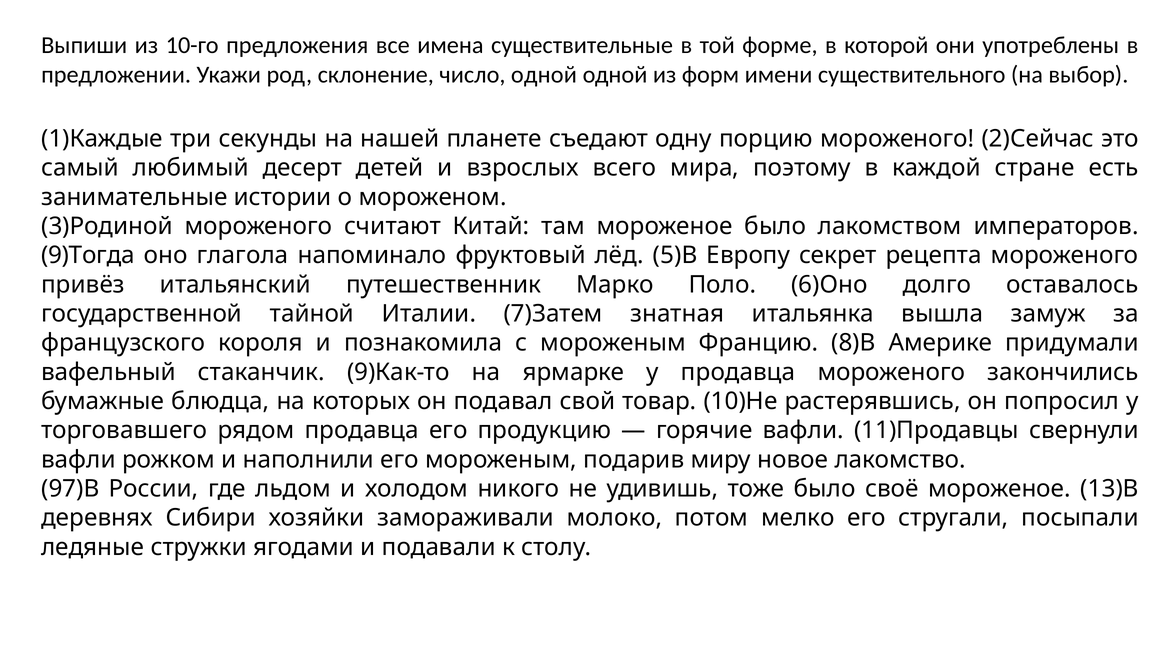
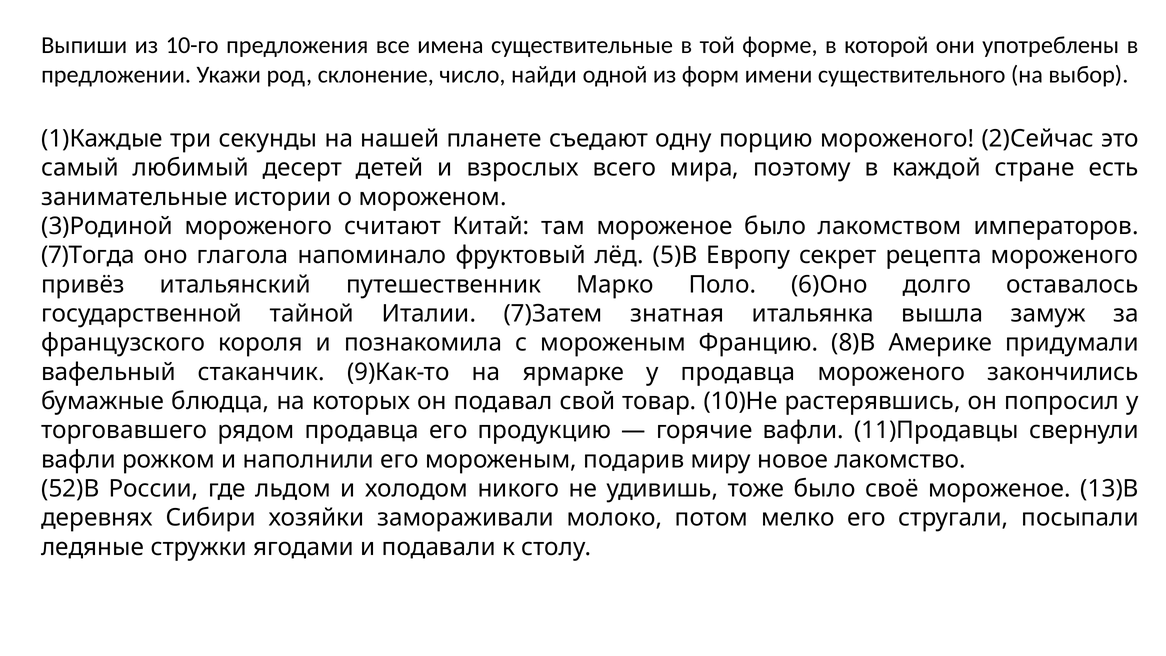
число одной: одной -> найди
9)Тогда: 9)Тогда -> 7)Тогда
97)В: 97)В -> 52)В
